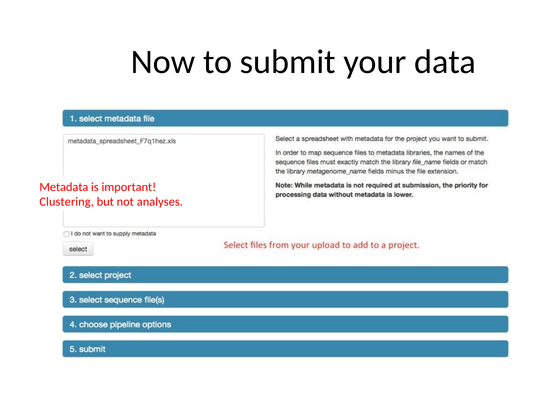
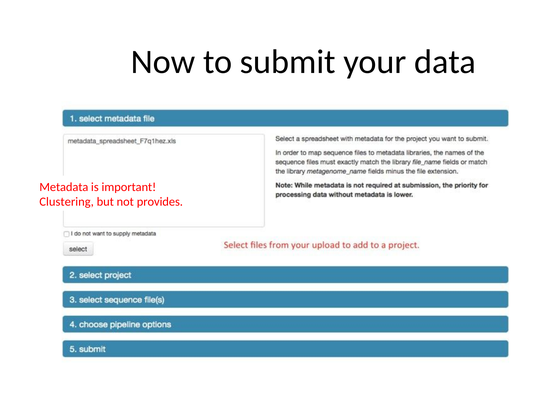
analyses: analyses -> provides
